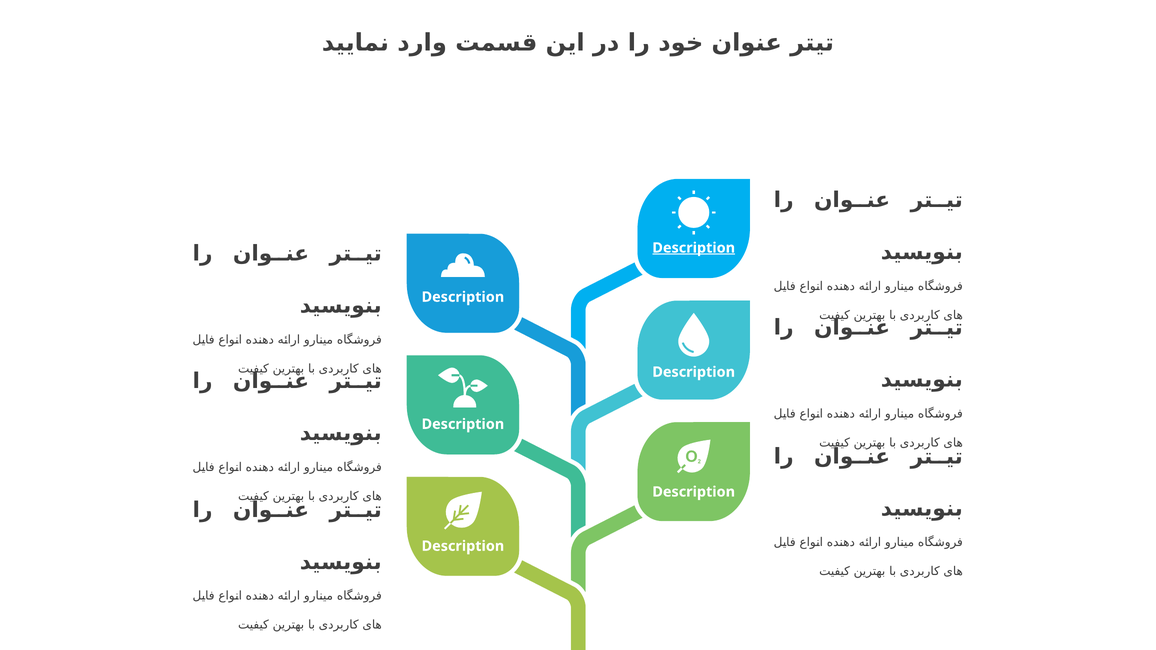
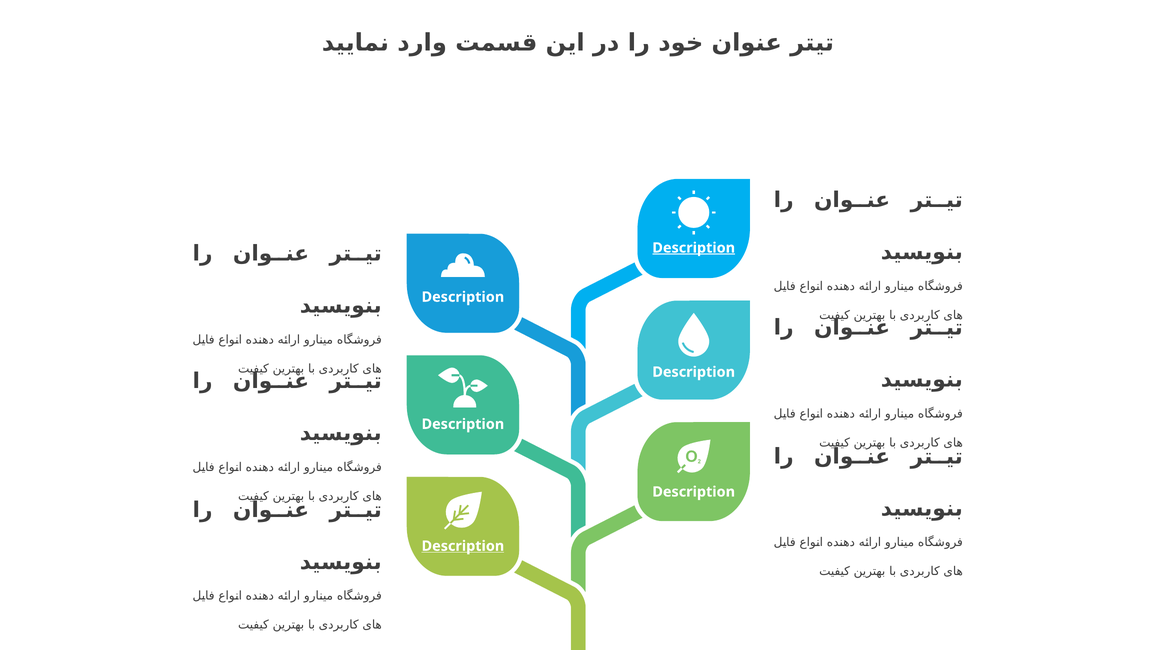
Description at (463, 546) underline: none -> present
